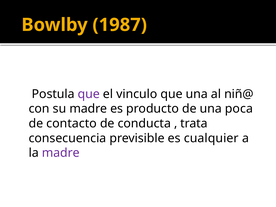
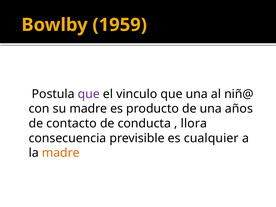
1987: 1987 -> 1959
poca: poca -> años
trata: trata -> llora
madre at (61, 153) colour: purple -> orange
